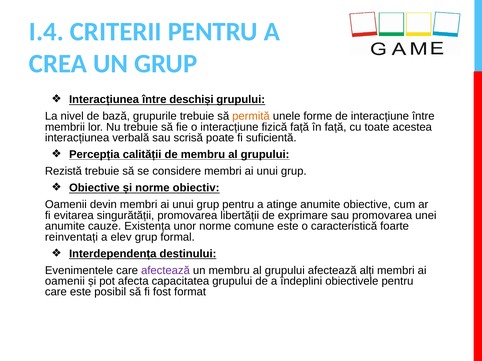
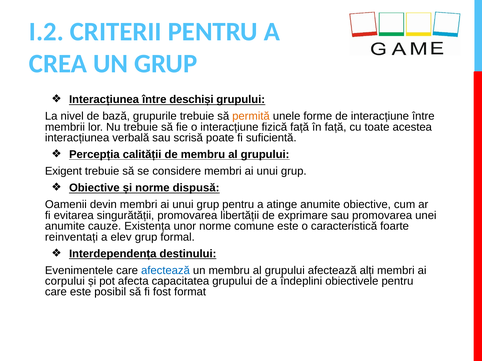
I.4: I.4 -> I.2
Rezistă: Rezistă -> Exigent
obiectiv: obiectiv -> dispusă
afectează at (165, 271) colour: purple -> blue
oamenii at (65, 282): oamenii -> corpului
